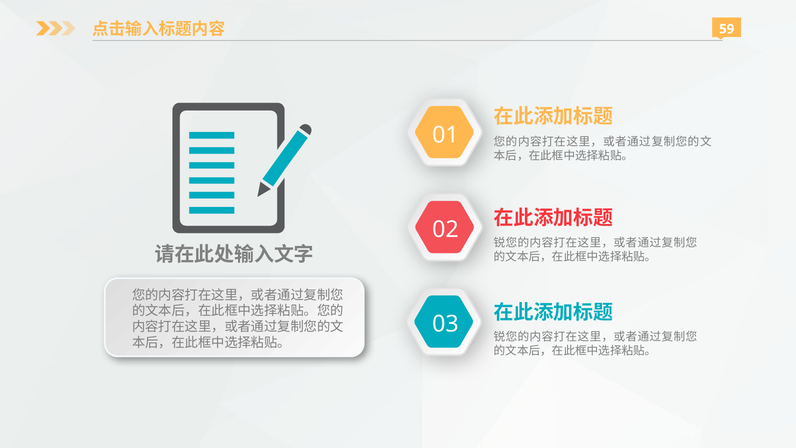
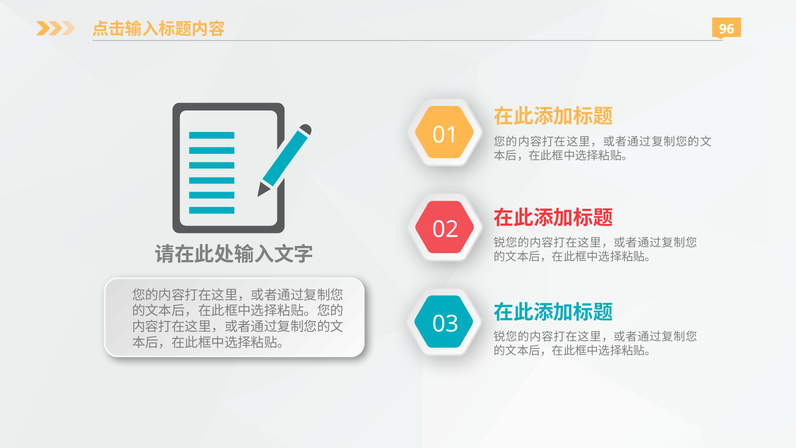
59: 59 -> 96
